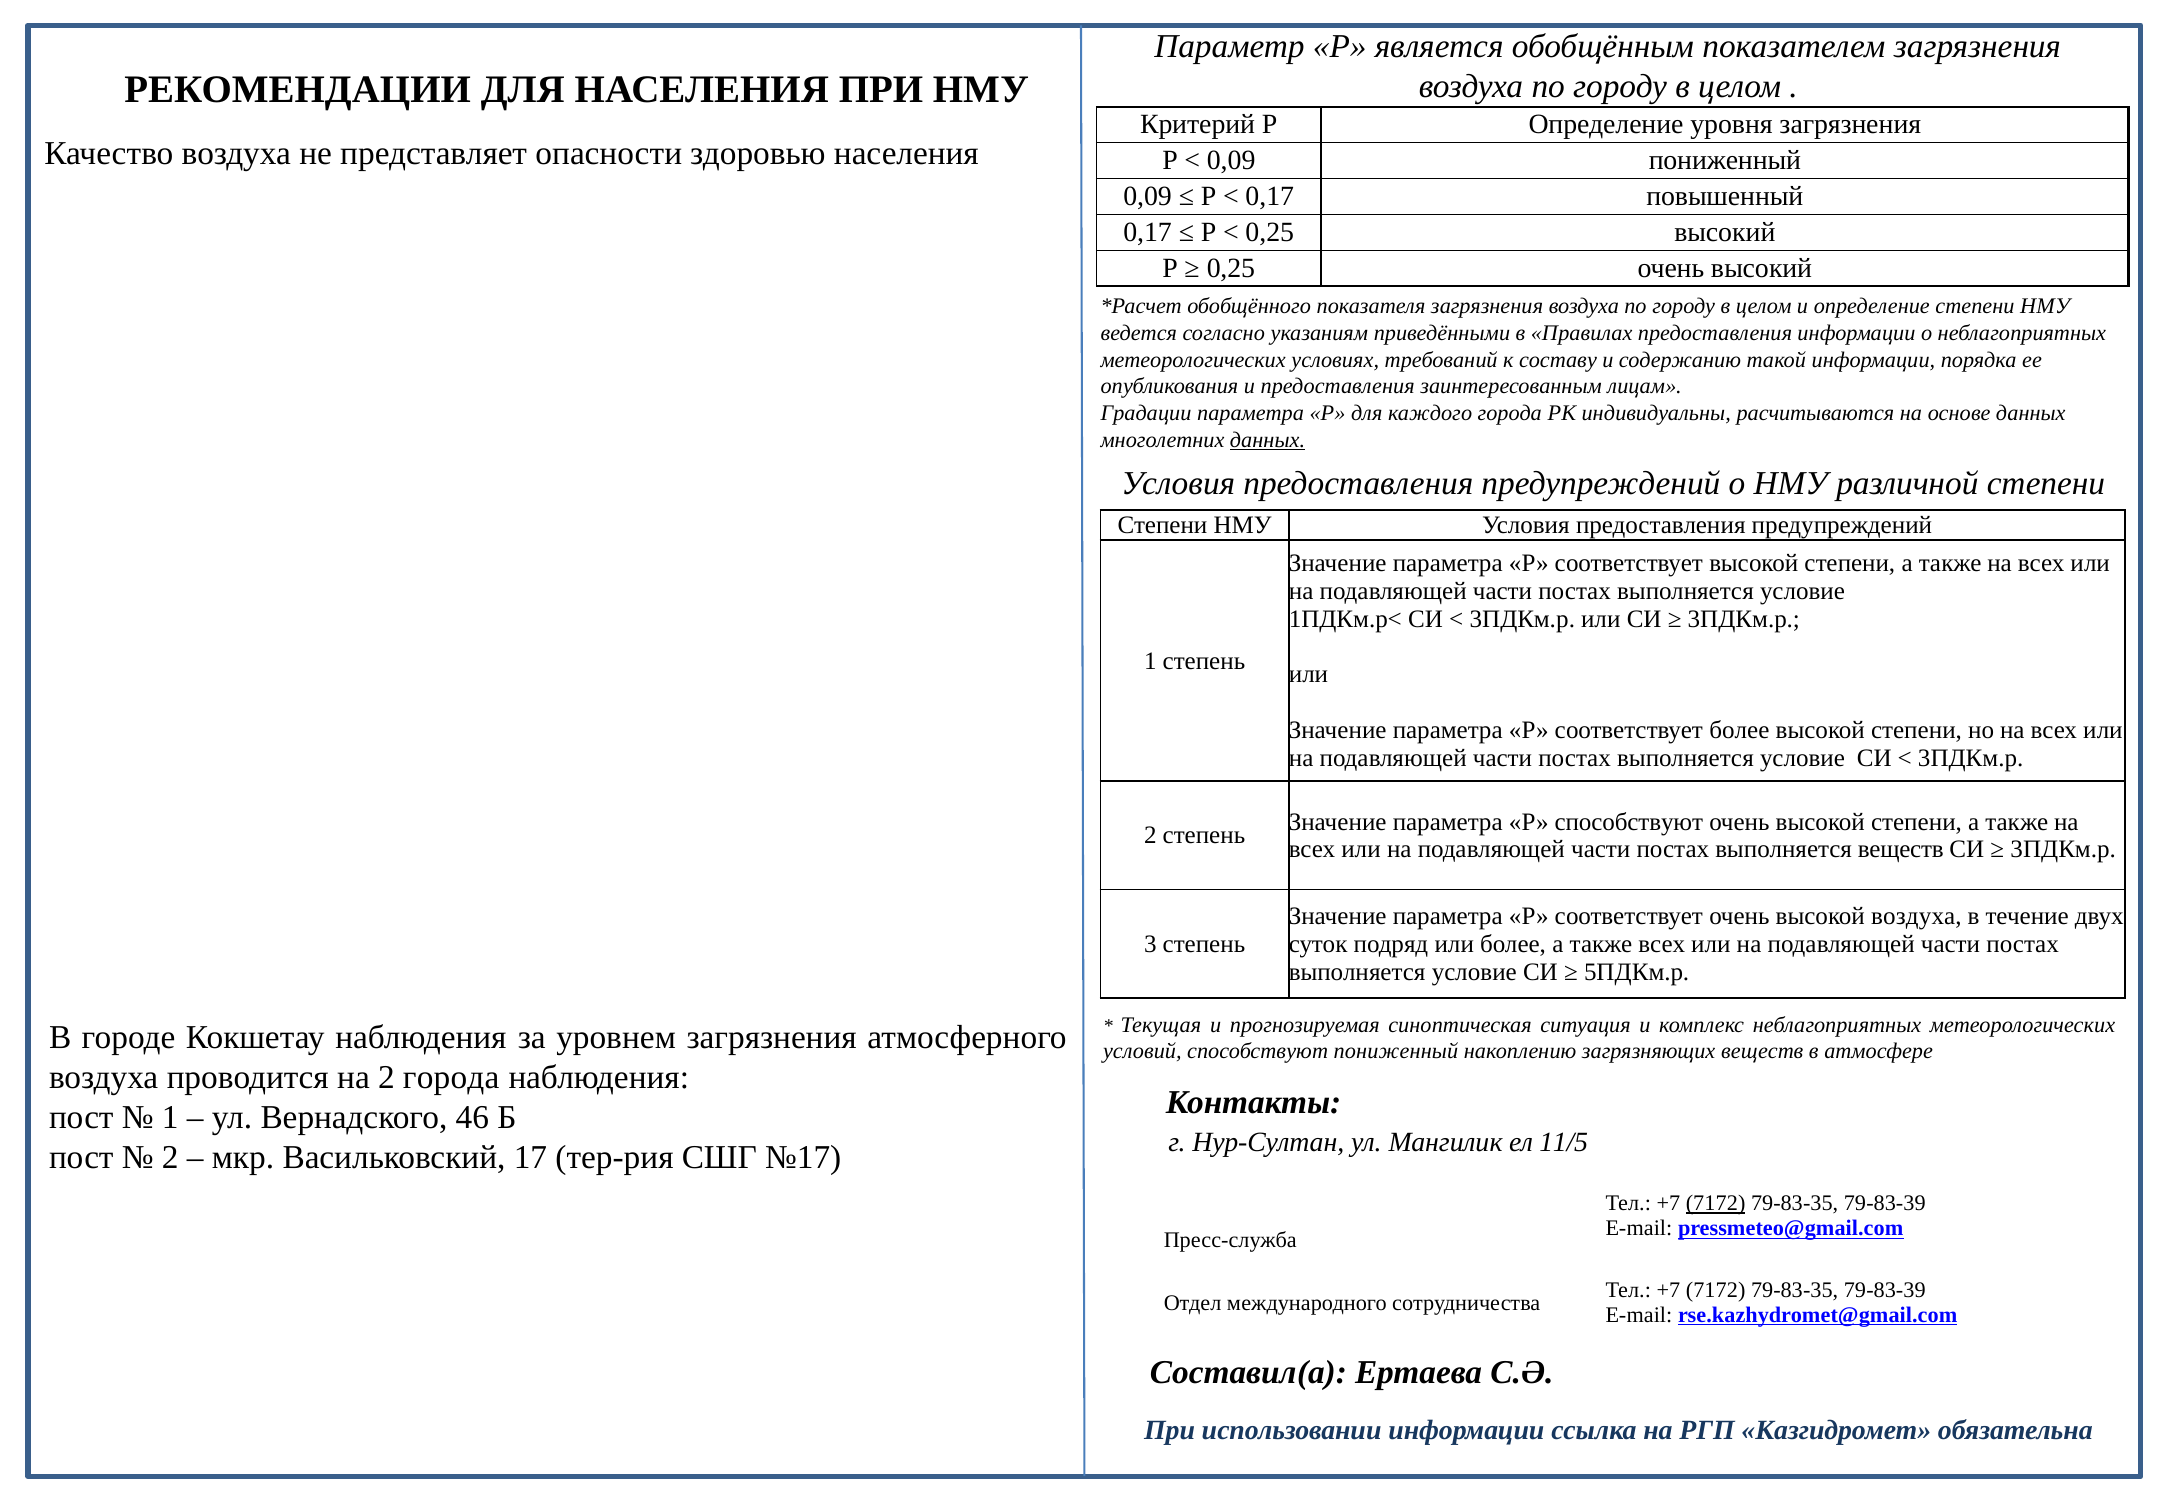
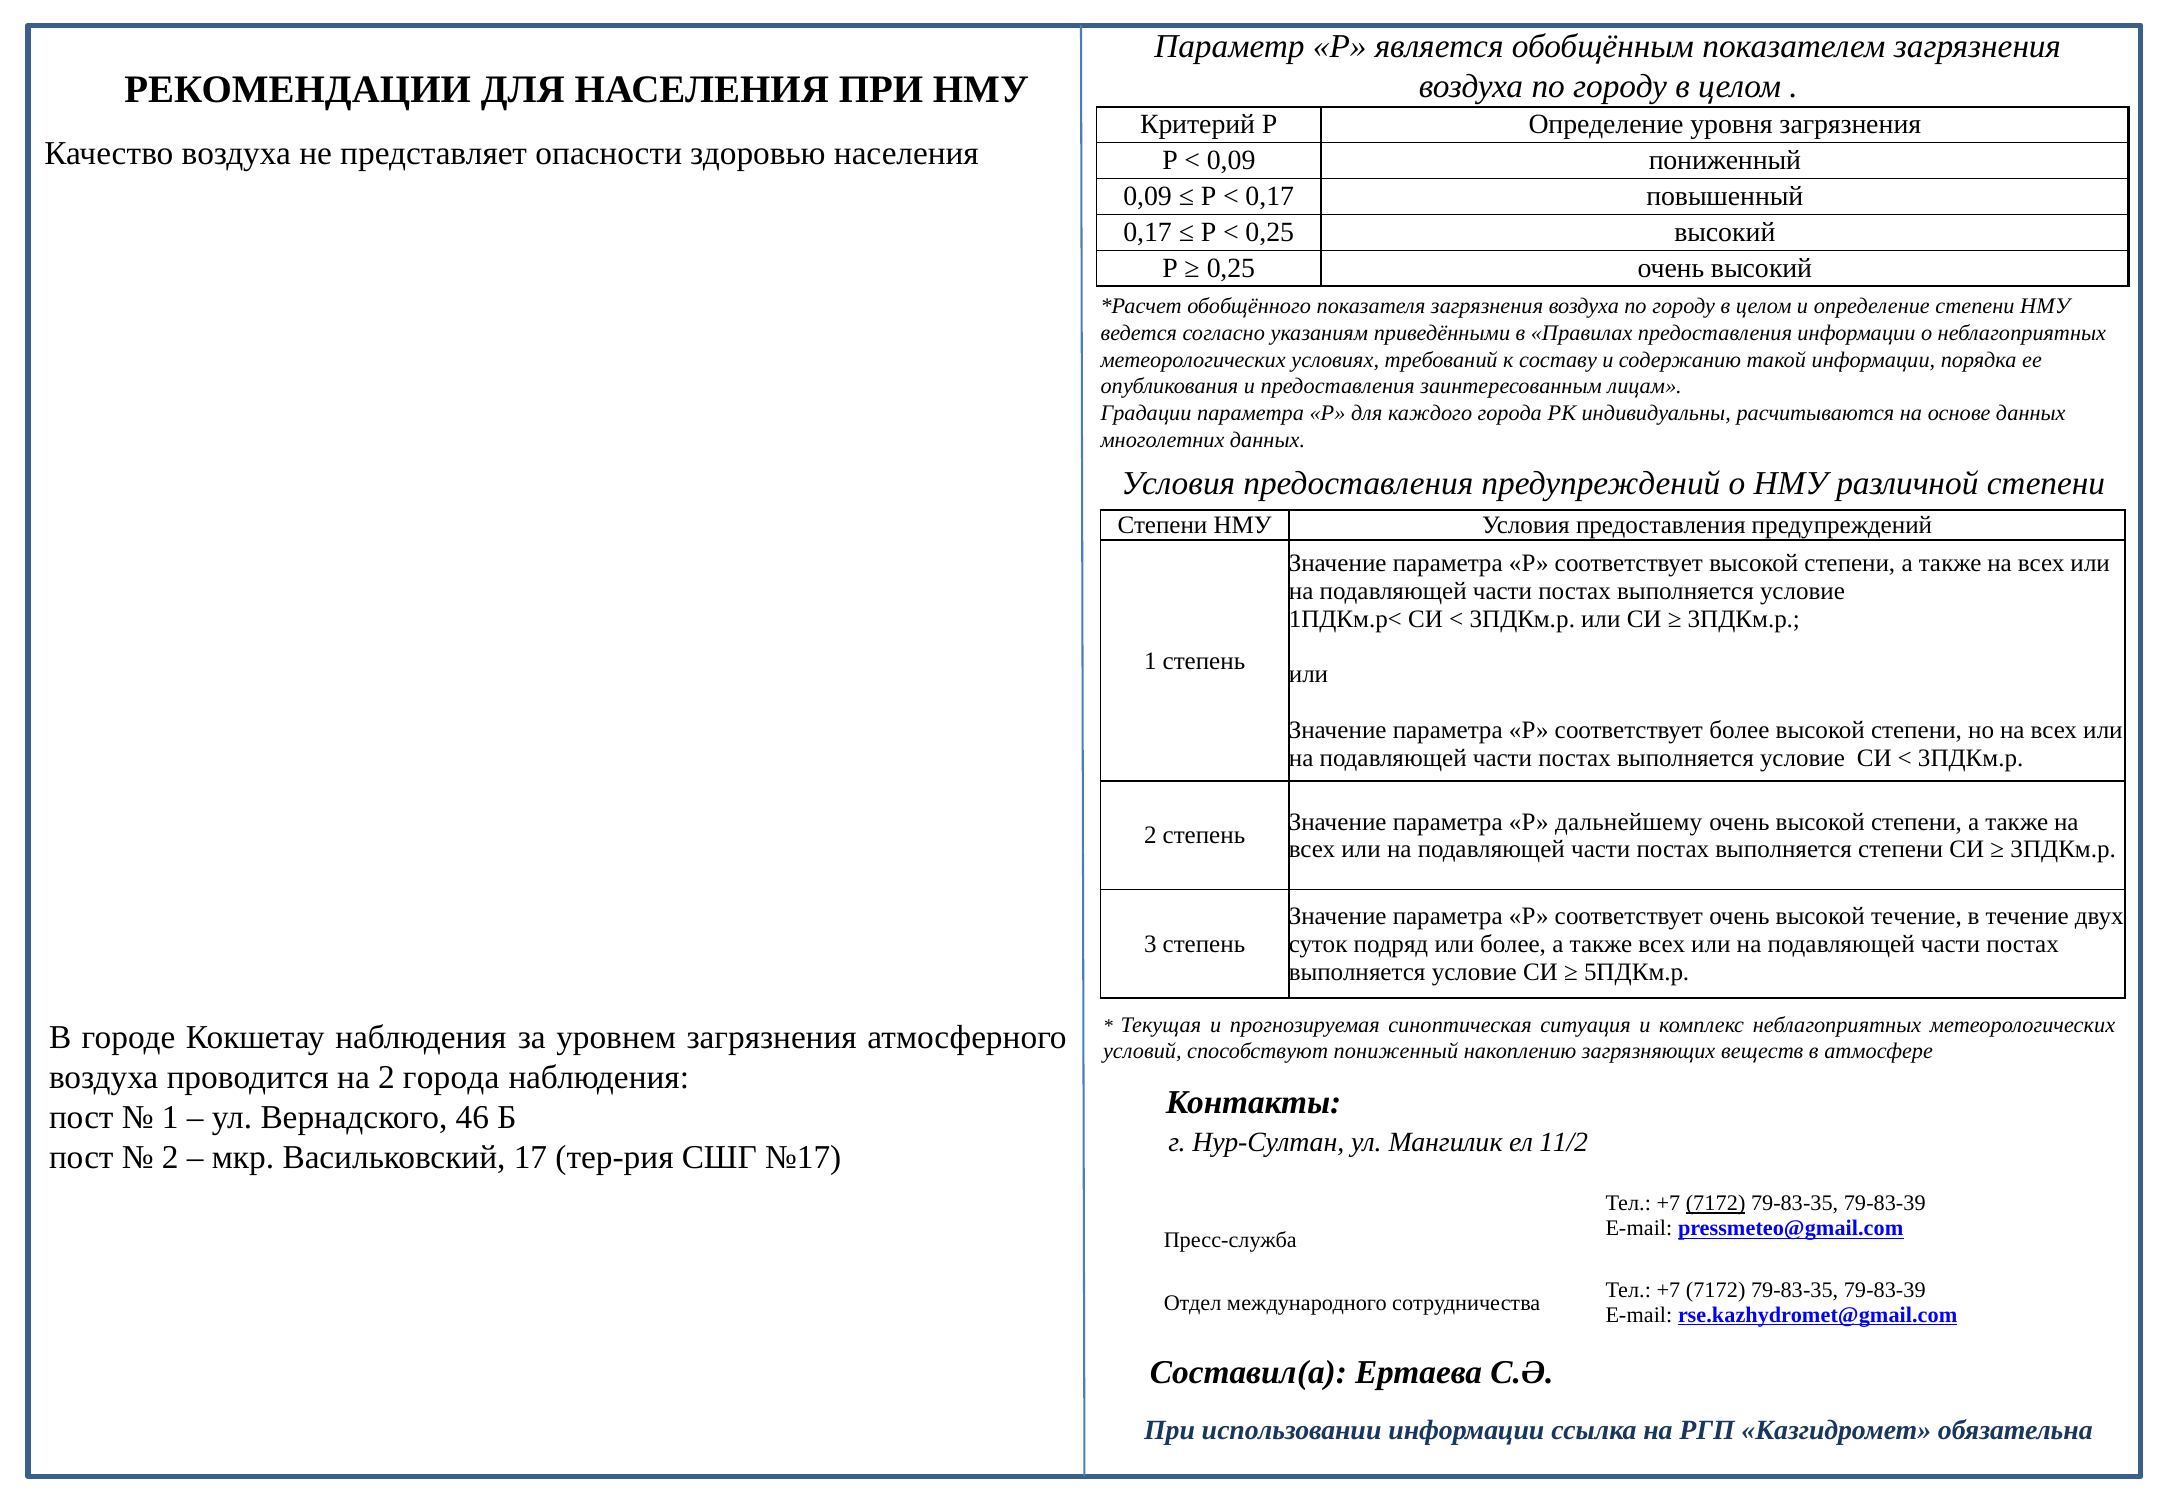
данных at (1268, 440) underline: present -> none
Р способствуют: способствуют -> дальнейшему
выполняется веществ: веществ -> степени
высокой воздуха: воздуха -> течение
11/5: 11/5 -> 11/2
